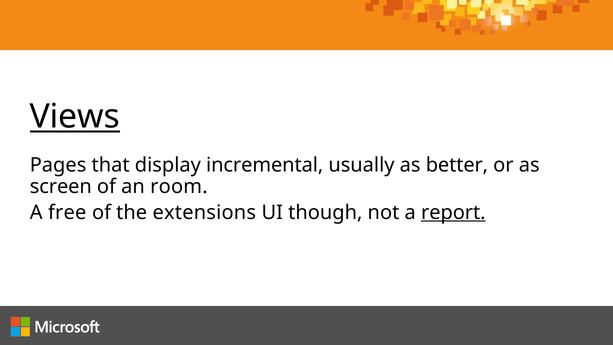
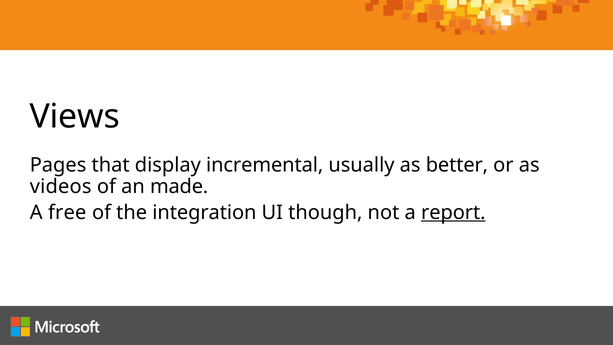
Views underline: present -> none
screen: screen -> videos
room: room -> made
extensions: extensions -> integration
